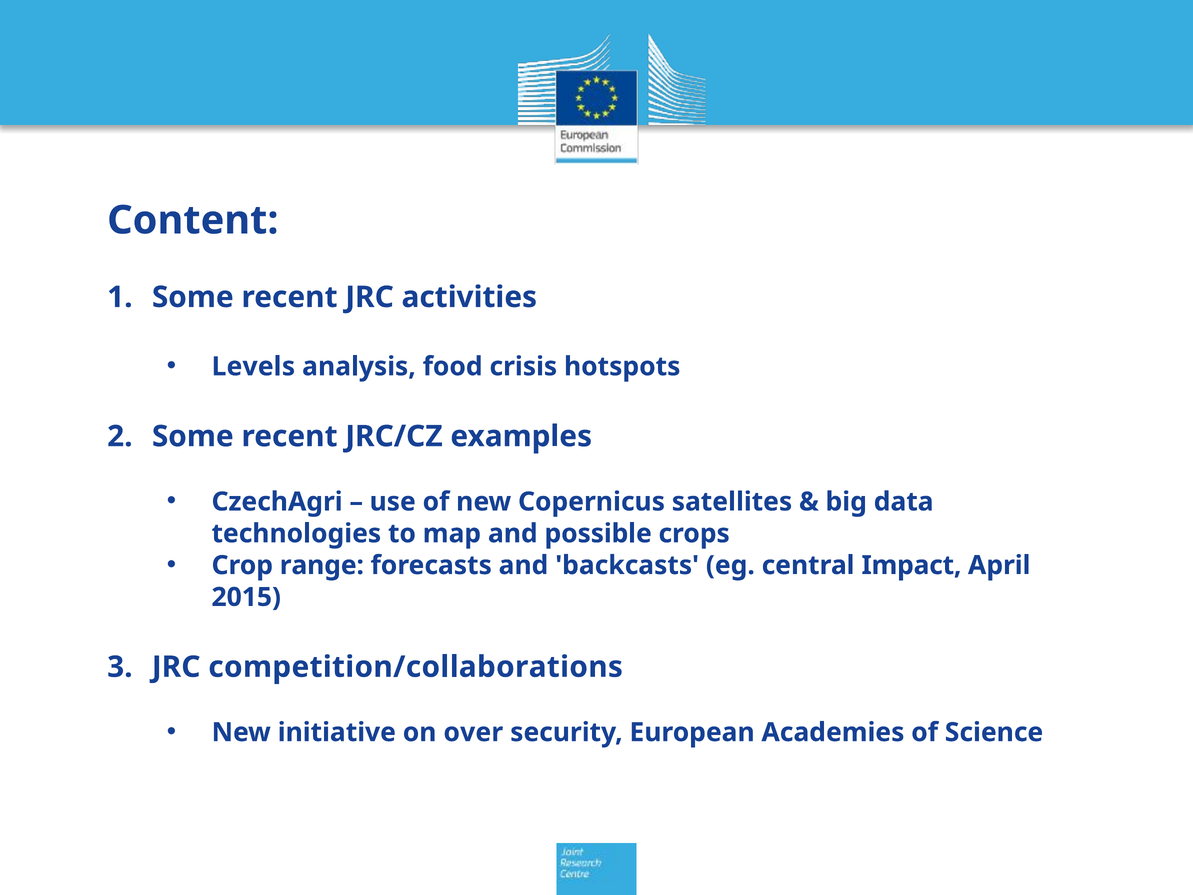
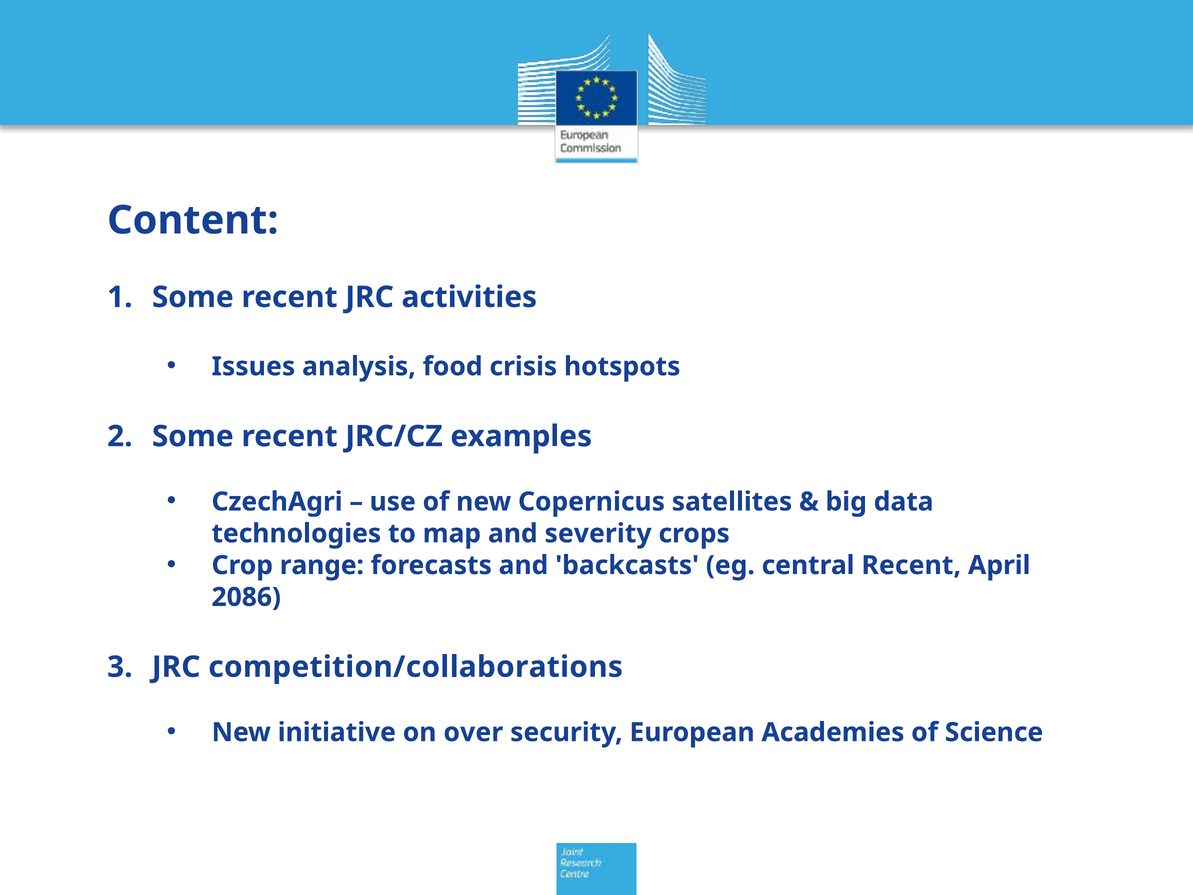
Levels: Levels -> Issues
possible: possible -> severity
central Impact: Impact -> Recent
2015: 2015 -> 2086
